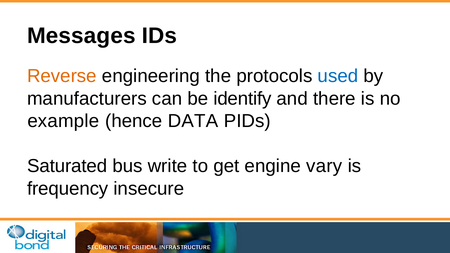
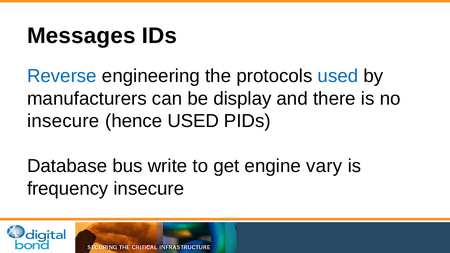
Reverse colour: orange -> blue
identify: identify -> display
example at (63, 121): example -> insecure
hence DATA: DATA -> USED
Saturated: Saturated -> Database
